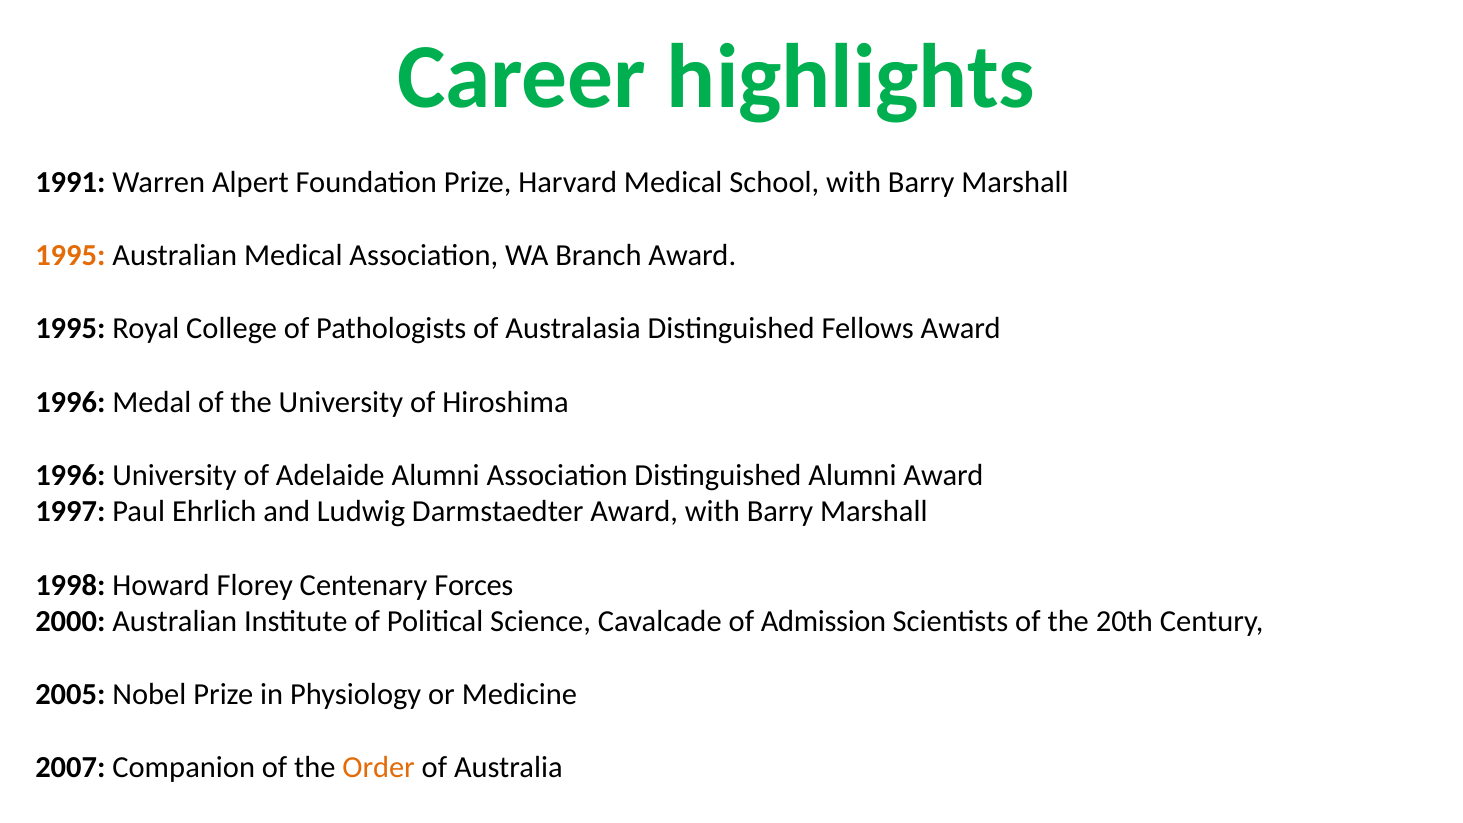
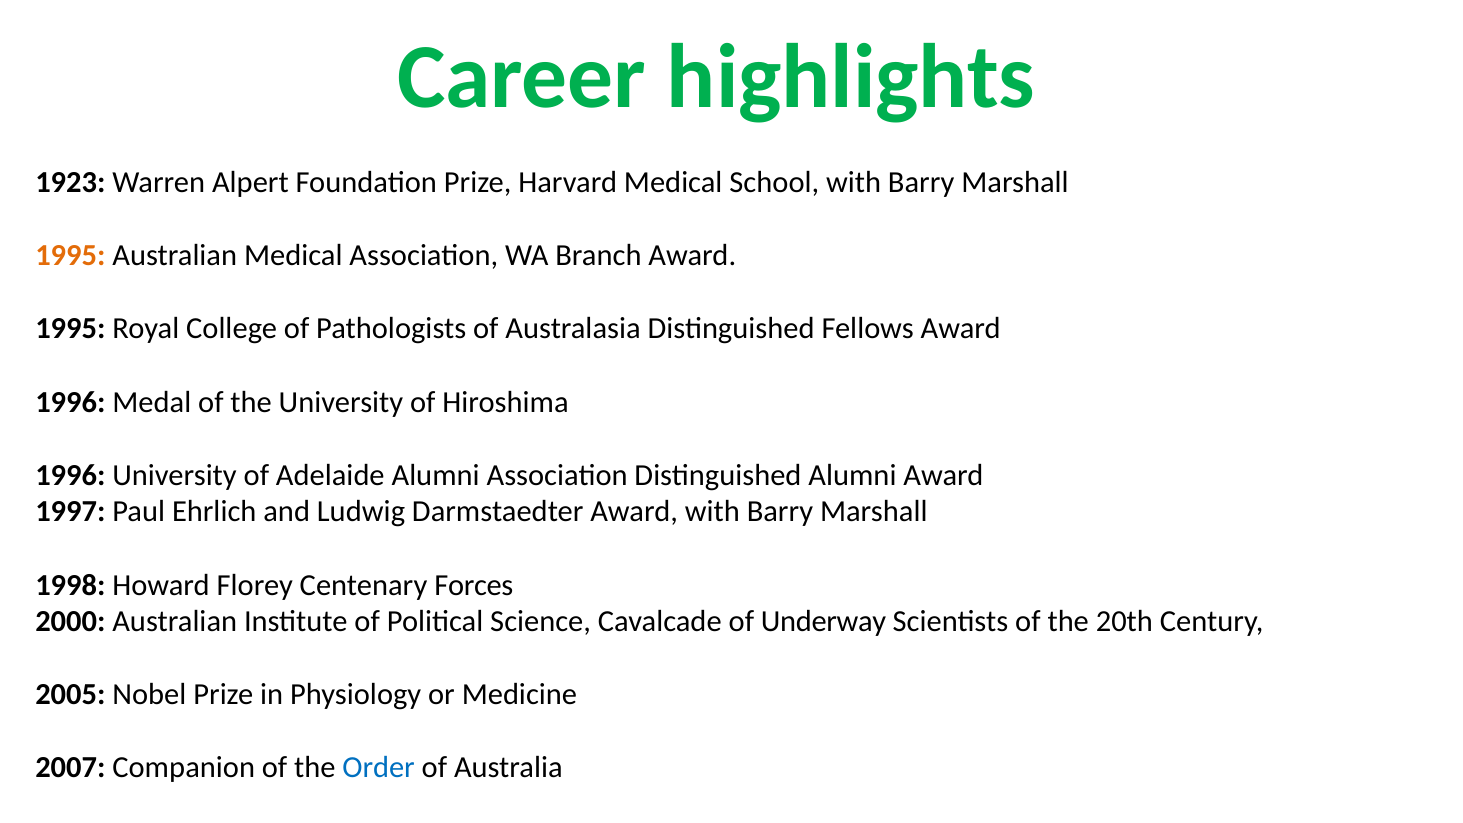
1991: 1991 -> 1923
Admission: Admission -> Underway
Order colour: orange -> blue
